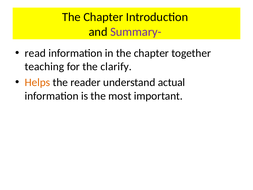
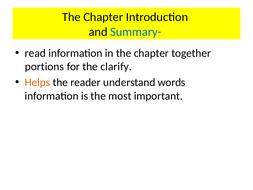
Summary- colour: purple -> blue
teaching: teaching -> portions
actual: actual -> words
